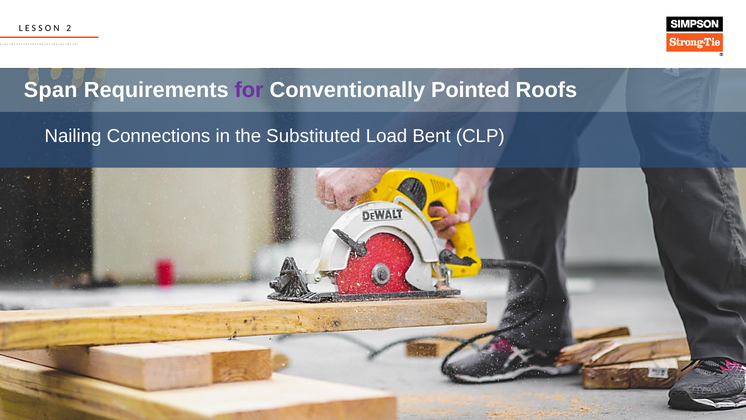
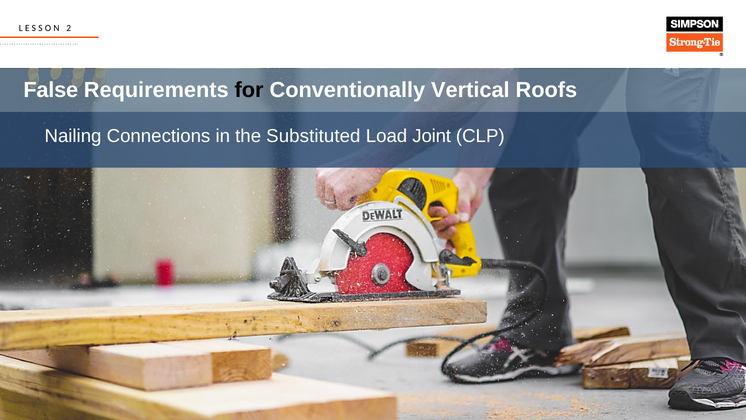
Span: Span -> False
for colour: purple -> black
Pointed: Pointed -> Vertical
Bent: Bent -> Joint
